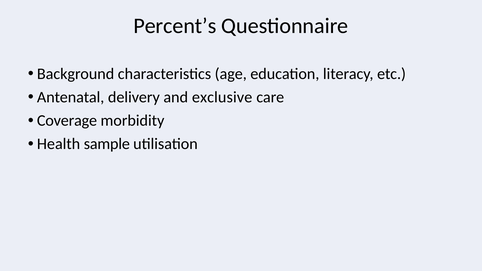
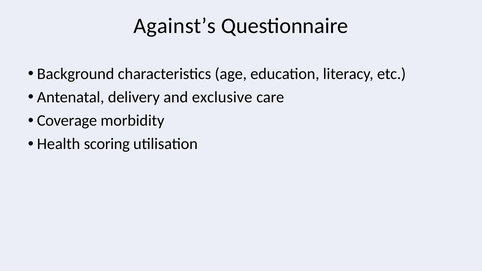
Percent’s: Percent’s -> Against’s
sample: sample -> scoring
